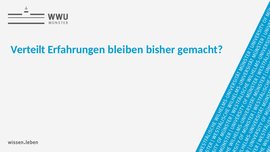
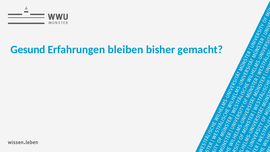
Verteilt: Verteilt -> Gesund
